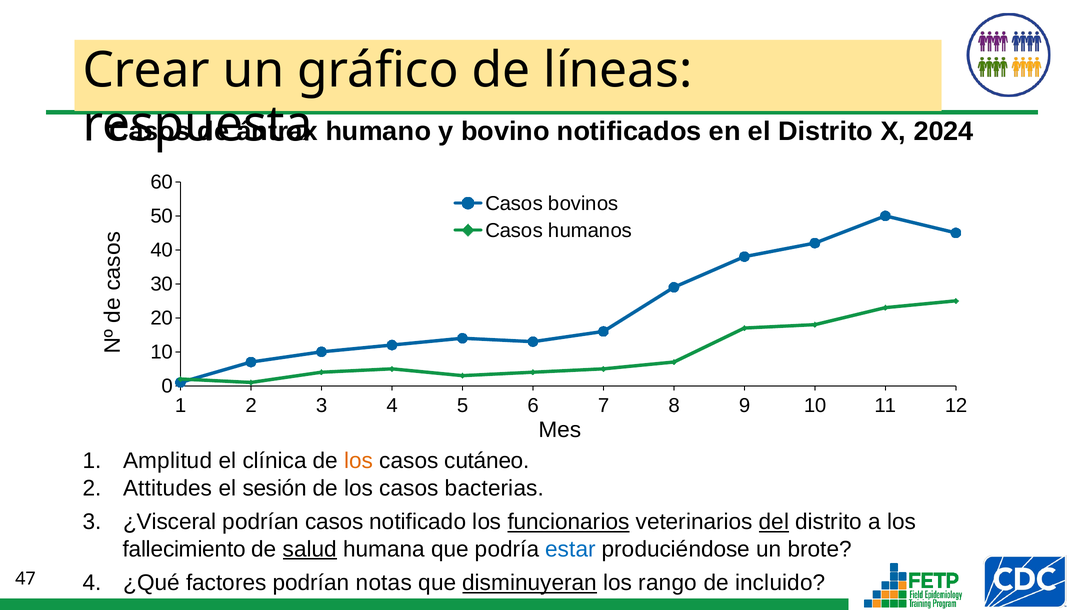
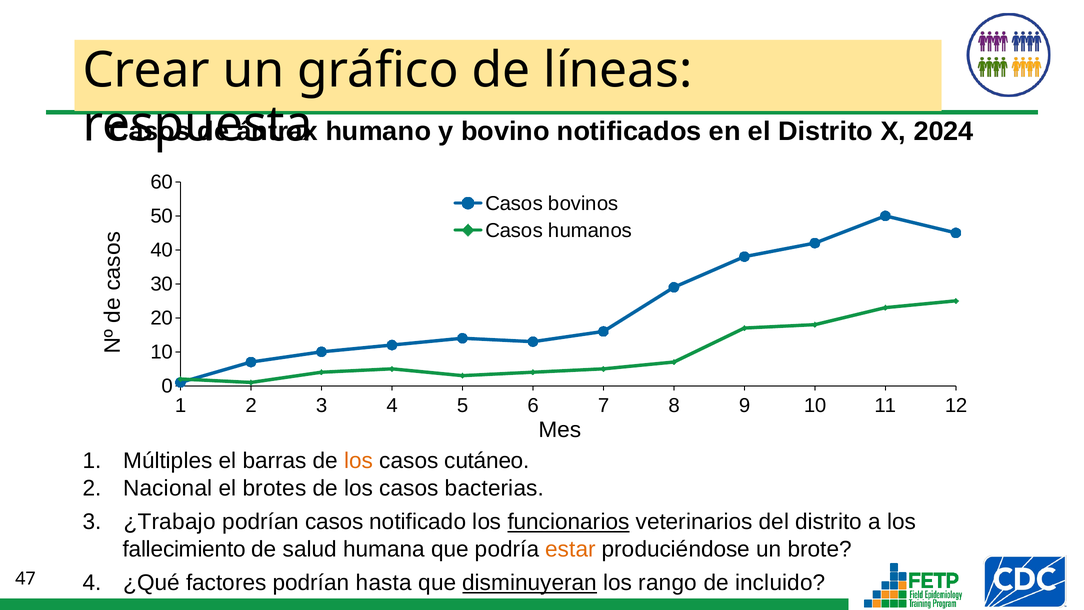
Amplitud: Amplitud -> Múltiples
clínica: clínica -> barras
Attitudes: Attitudes -> Nacional
sesión: sesión -> brotes
¿Visceral: ¿Visceral -> ¿Trabajo
del underline: present -> none
salud underline: present -> none
estar colour: blue -> orange
notas: notas -> hasta
